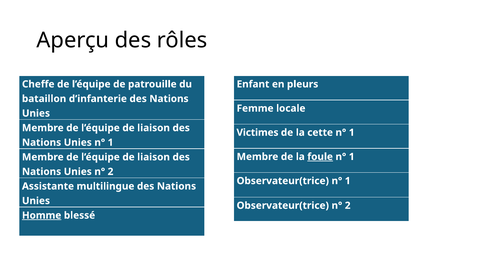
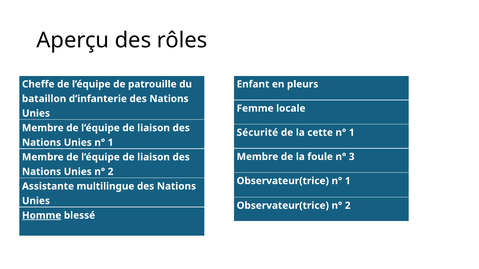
Victimes: Victimes -> Sécurité
foule underline: present -> none
1 at (352, 157): 1 -> 3
